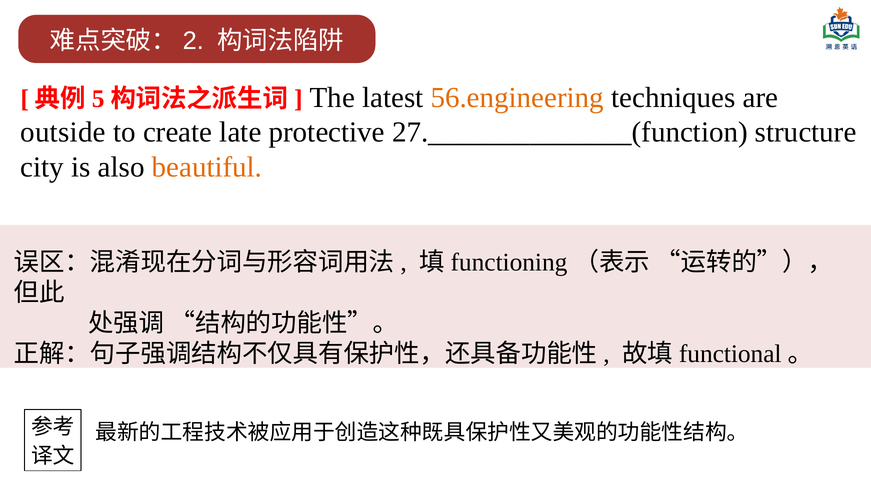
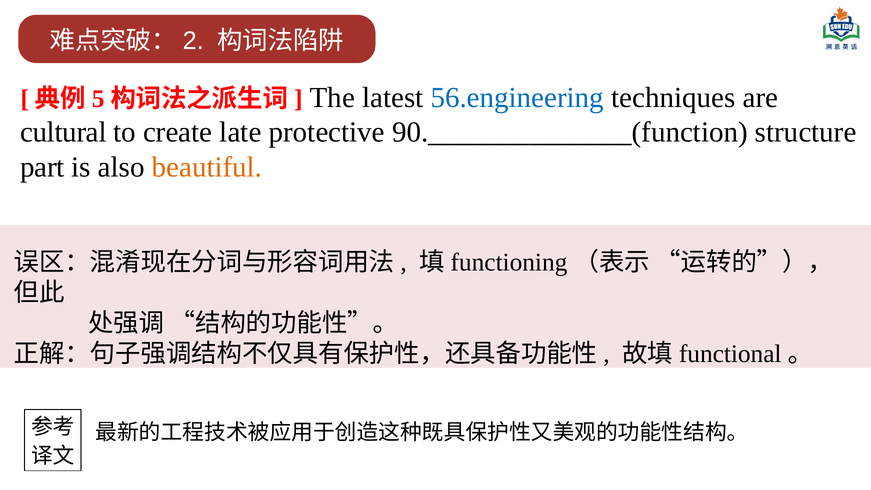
56.engineering colour: orange -> blue
outside: outside -> cultural
27.______________(function: 27.______________(function -> 90.______________(function
city: city -> part
